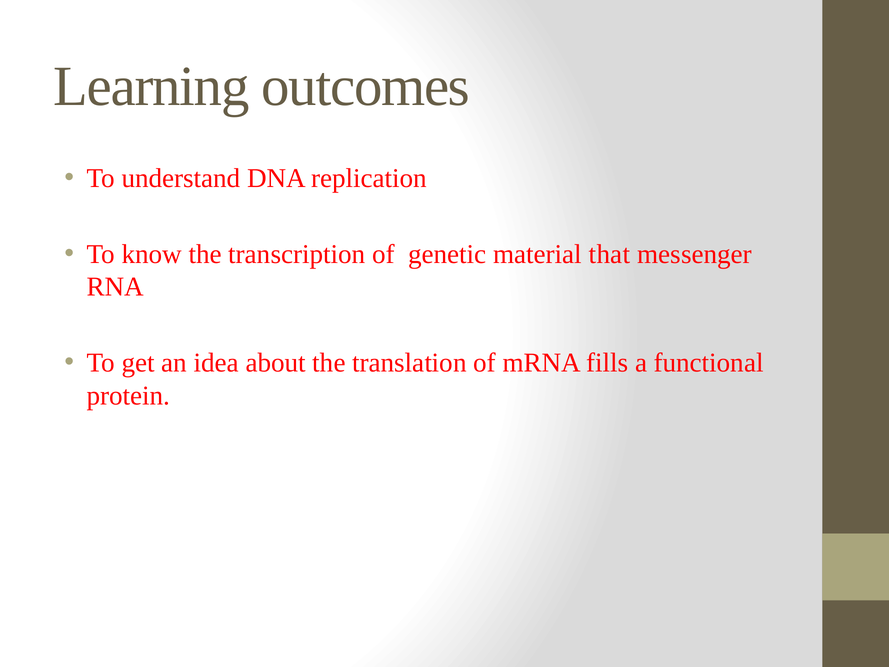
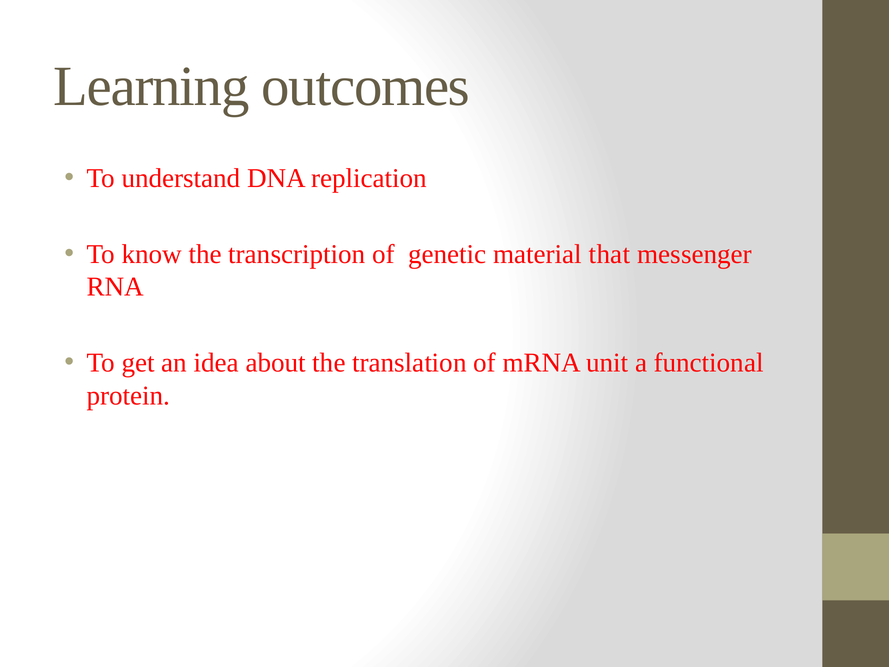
fills: fills -> unit
